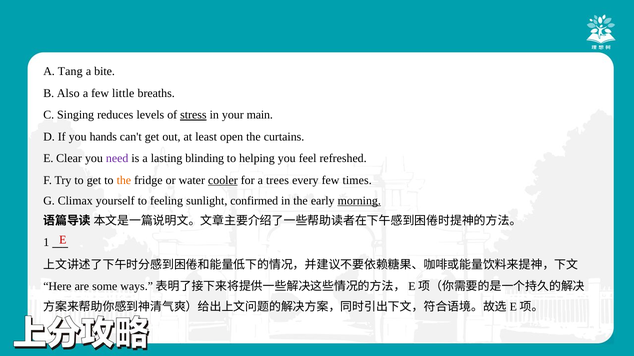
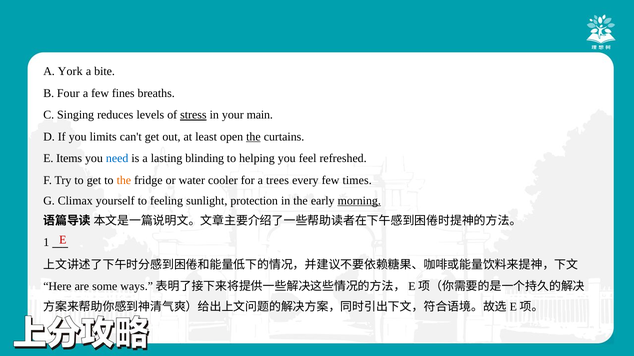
Tang: Tang -> York
Also: Also -> Four
little: little -> fines
hands: hands -> limits
the at (253, 137) underline: none -> present
Clear: Clear -> Items
need colour: purple -> blue
cooler underline: present -> none
confirmed: confirmed -> protection
